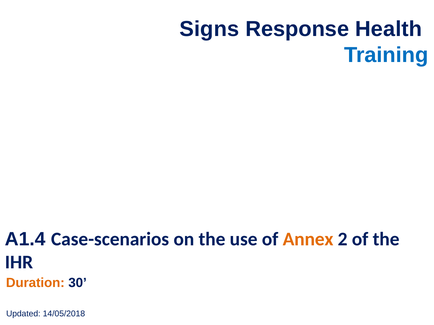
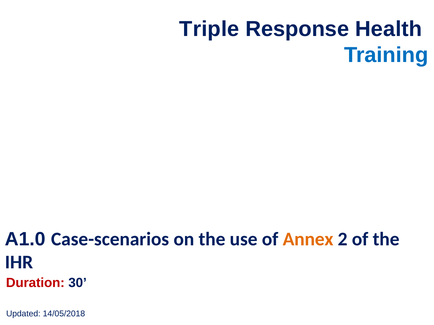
Signs: Signs -> Triple
A1.4: A1.4 -> A1.0
Duration colour: orange -> red
